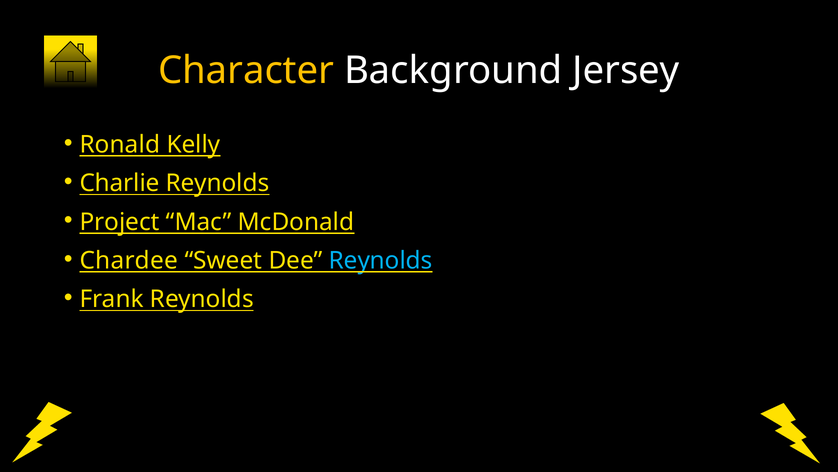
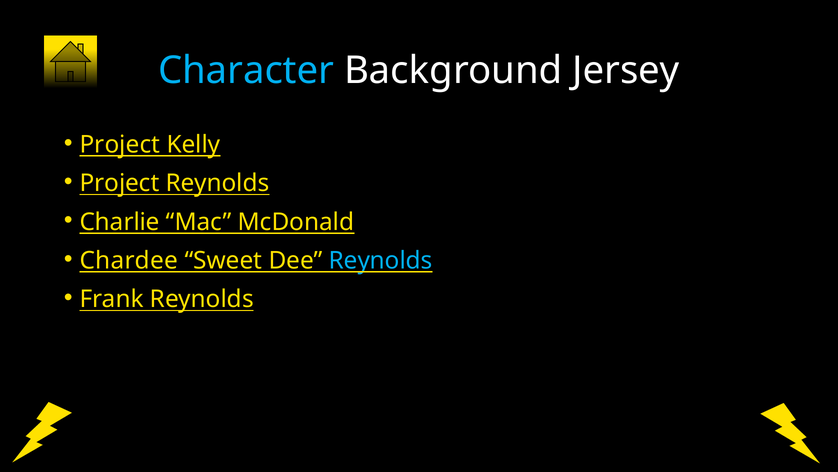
Character colour: yellow -> light blue
Ronald at (120, 144): Ronald -> Project
Charlie at (120, 183): Charlie -> Project
Project: Project -> Charlie
